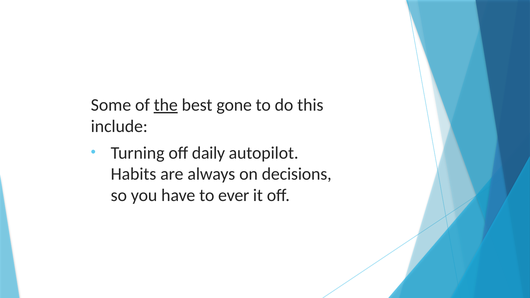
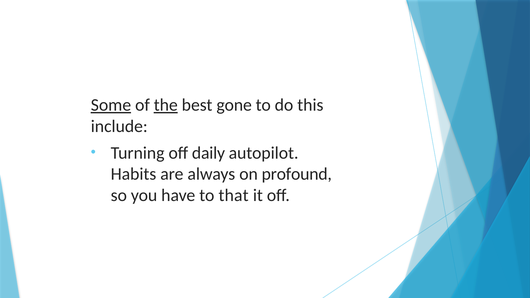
Some underline: none -> present
decisions: decisions -> profound
ever: ever -> that
